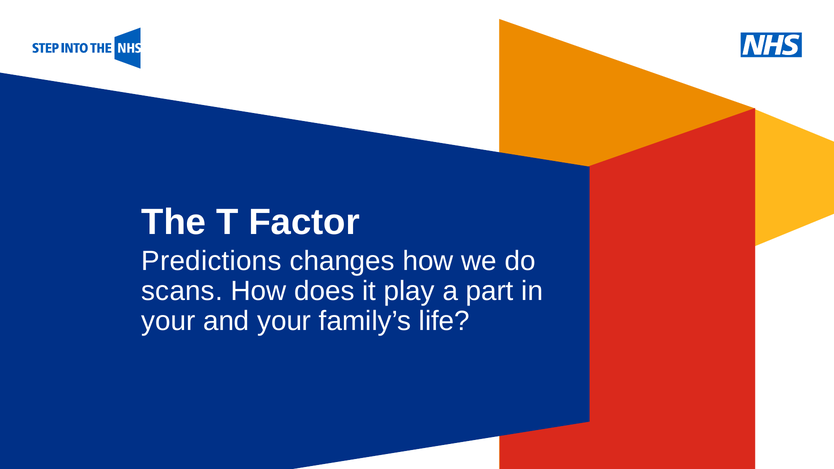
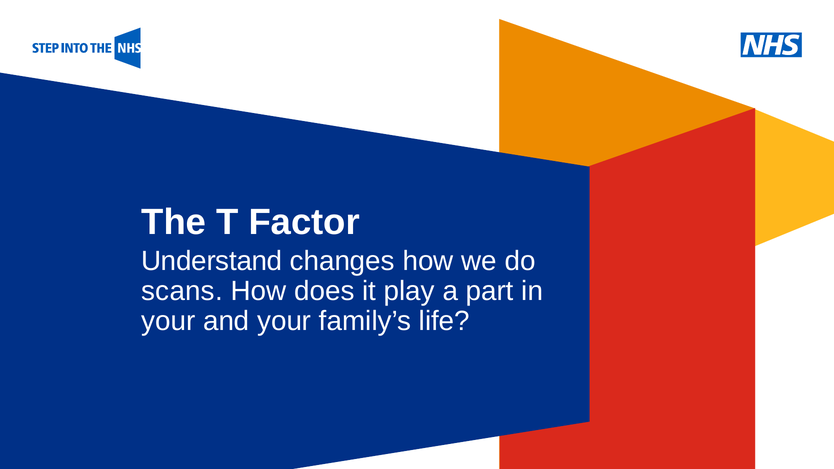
Predictions: Predictions -> Understand
